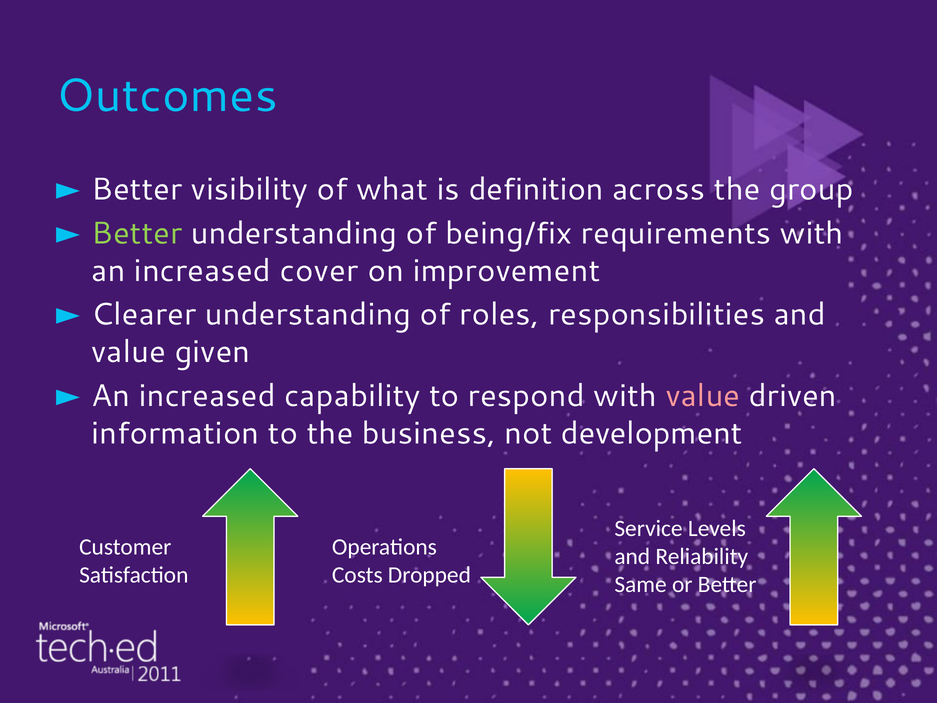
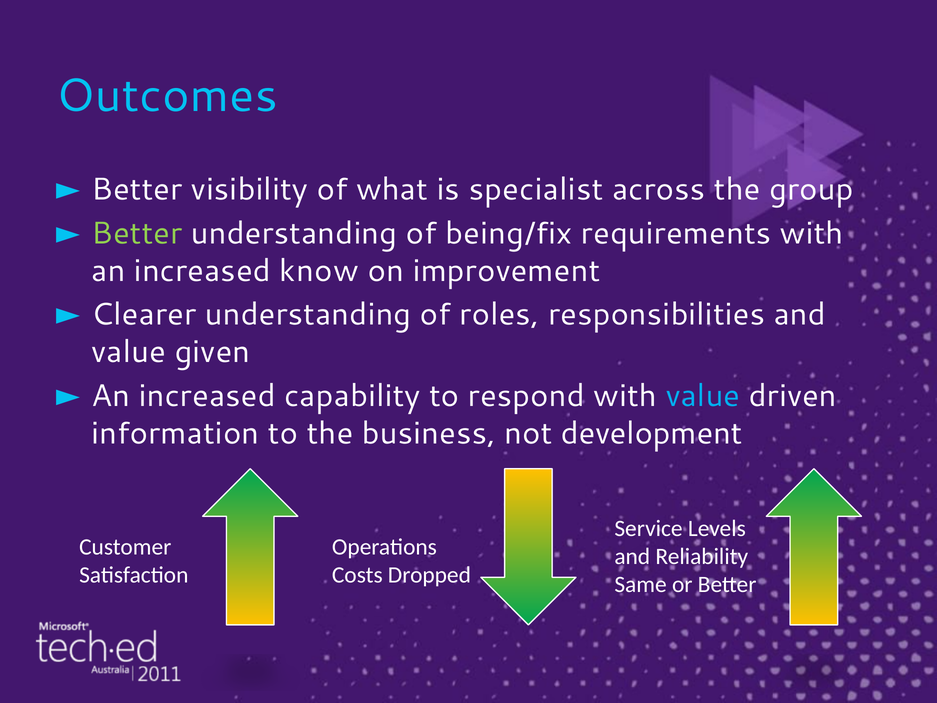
definition: definition -> specialist
cover: cover -> know
value at (703, 396) colour: pink -> light blue
